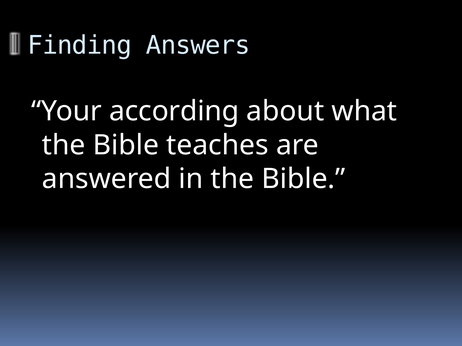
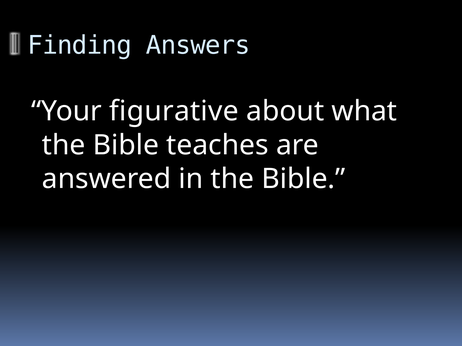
according: according -> figurative
